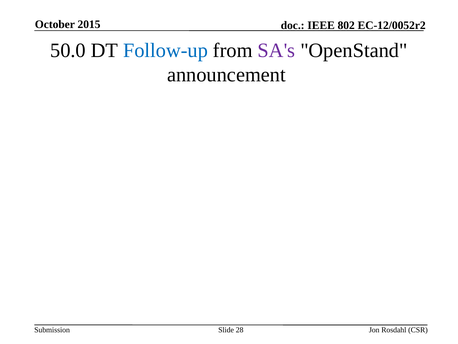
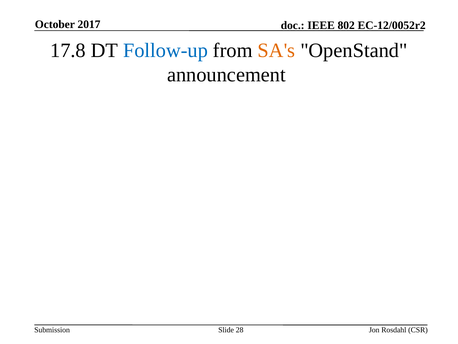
2015: 2015 -> 2017
50.0: 50.0 -> 17.8
SA's colour: purple -> orange
